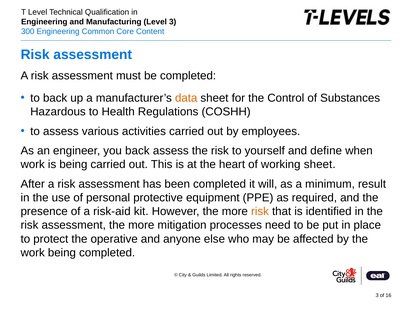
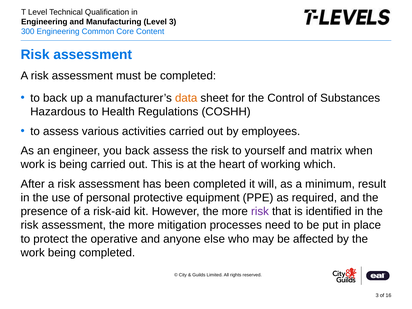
define: define -> matrix
working sheet: sheet -> which
risk at (260, 211) colour: orange -> purple
